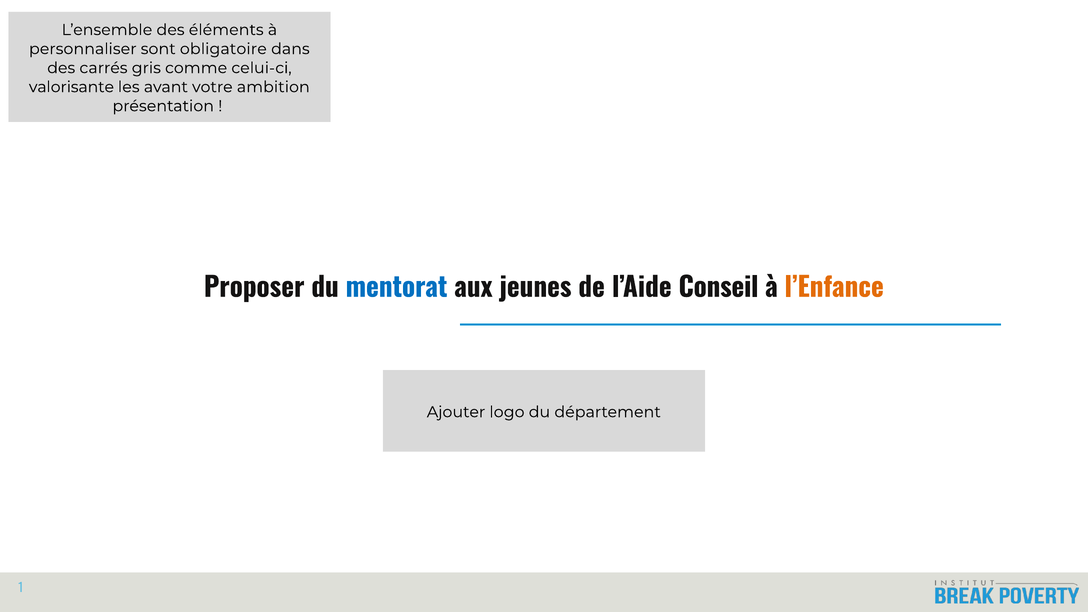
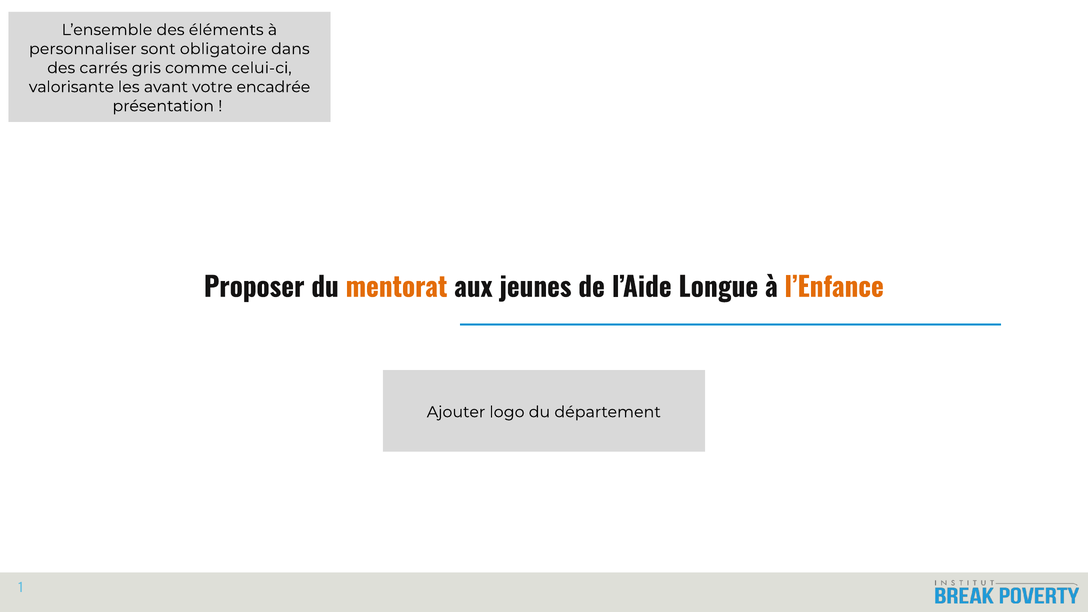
ambition: ambition -> encadrée
mentorat colour: blue -> orange
Conseil: Conseil -> Longue
